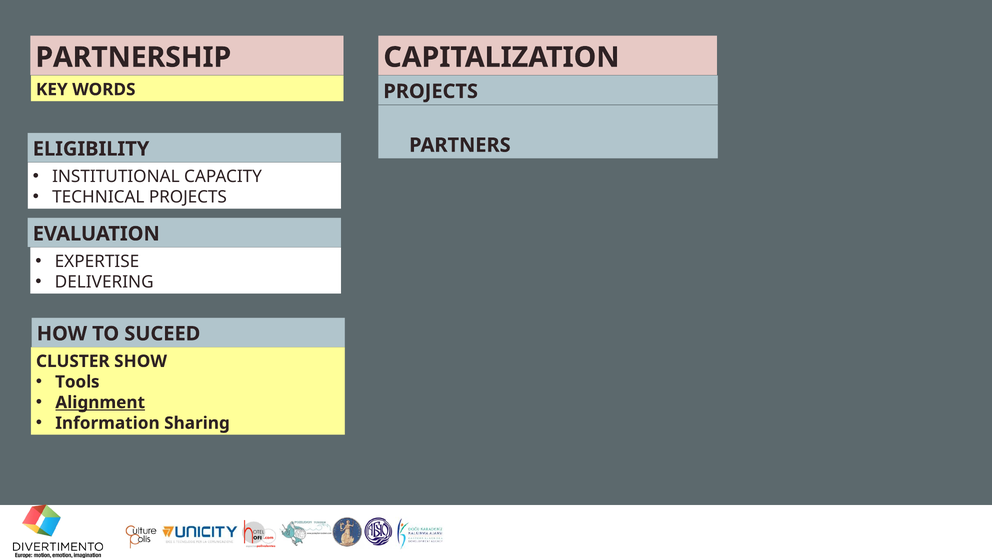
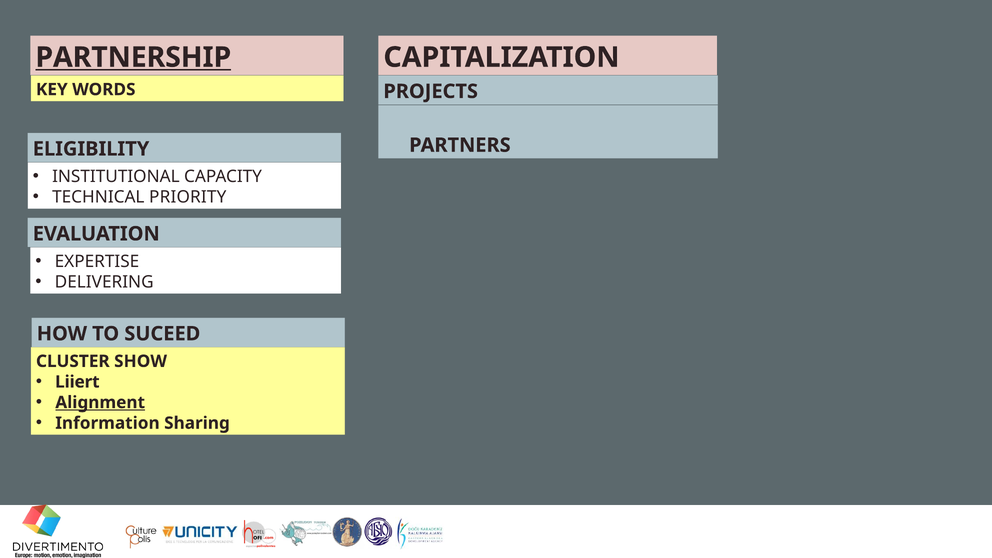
PARTNERSHIP underline: none -> present
TECHNICAL PROJECTS: PROJECTS -> PRIORITY
Tools: Tools -> Liiert
